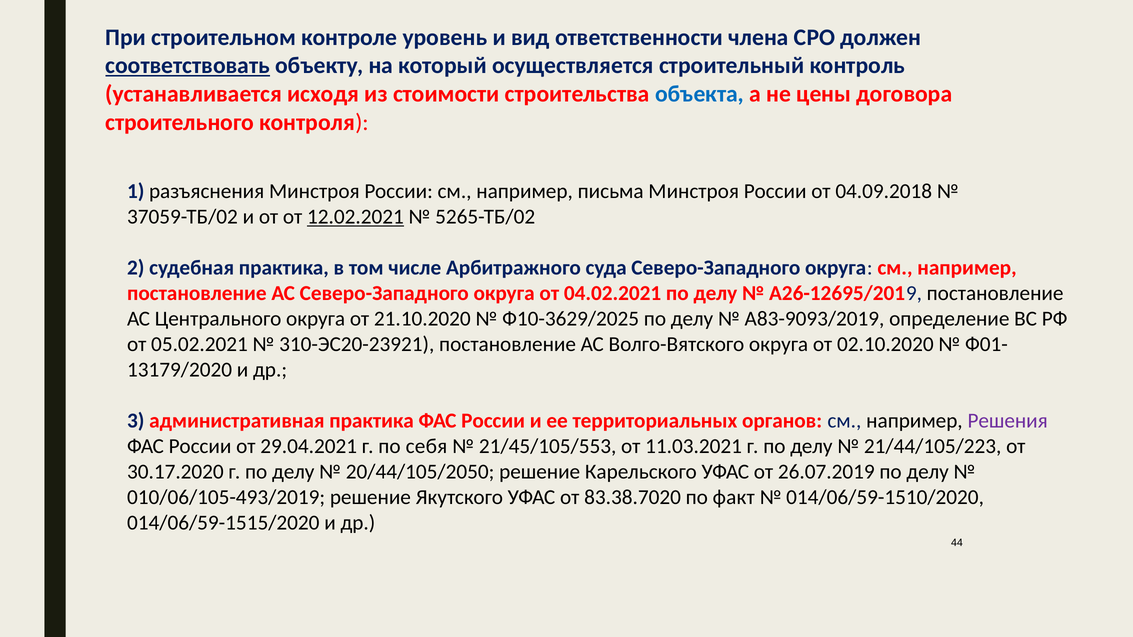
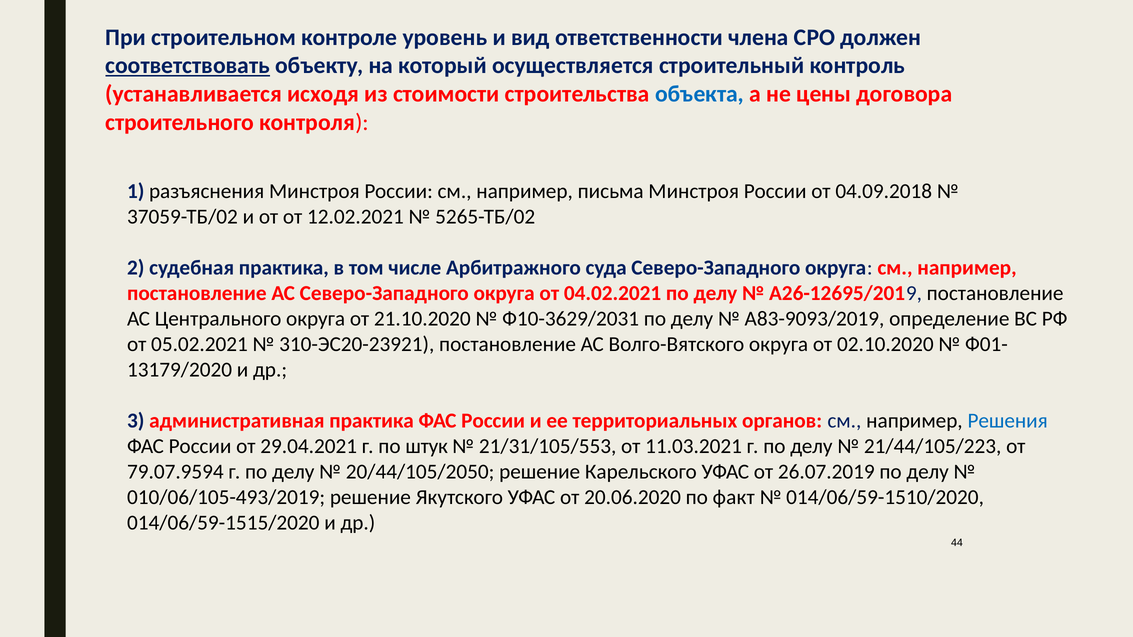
12.02.2021 underline: present -> none
Ф10-3629/2025: Ф10-3629/2025 -> Ф10-3629/2031
Решения colour: purple -> blue
себя: себя -> штук
21/45/105/553: 21/45/105/553 -> 21/31/105/553
30.17.2020: 30.17.2020 -> 79.07.9594
83.38.7020: 83.38.7020 -> 20.06.2020
